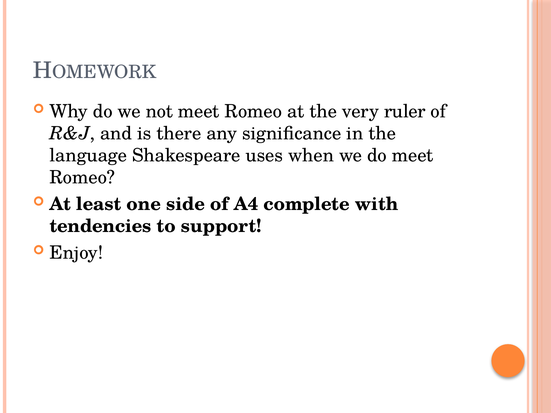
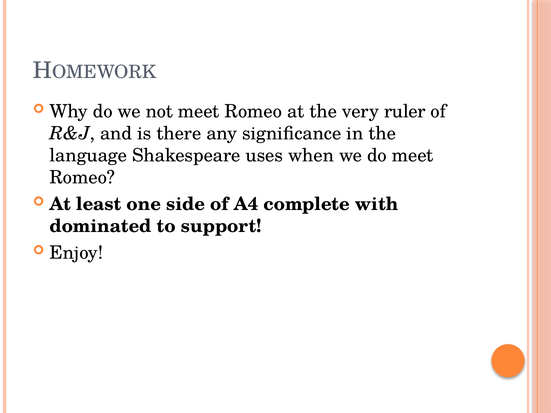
tendencies: tendencies -> dominated
